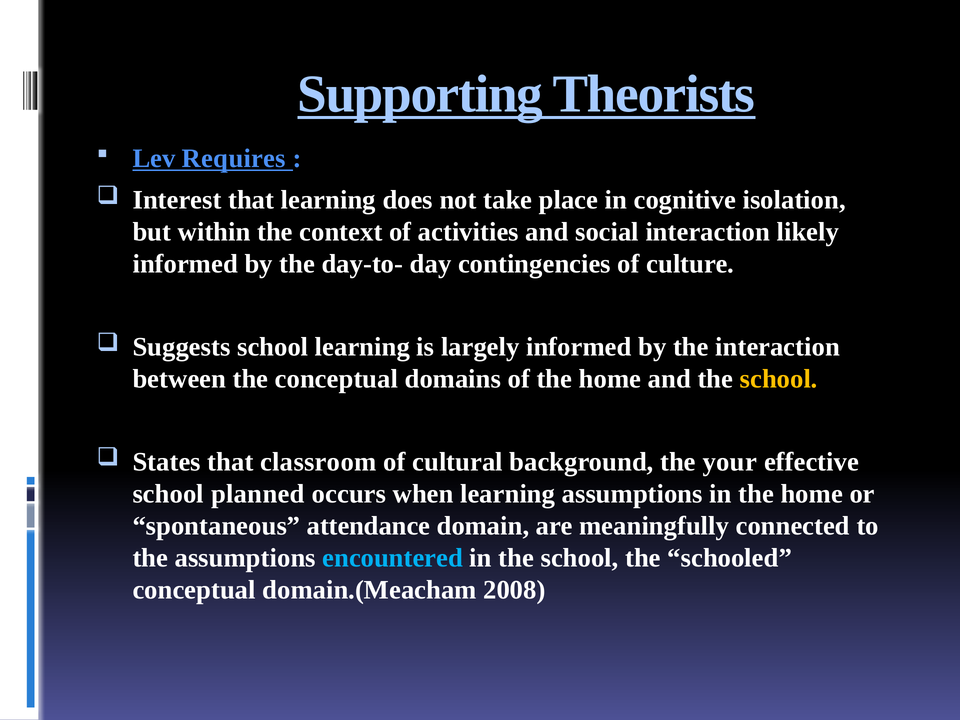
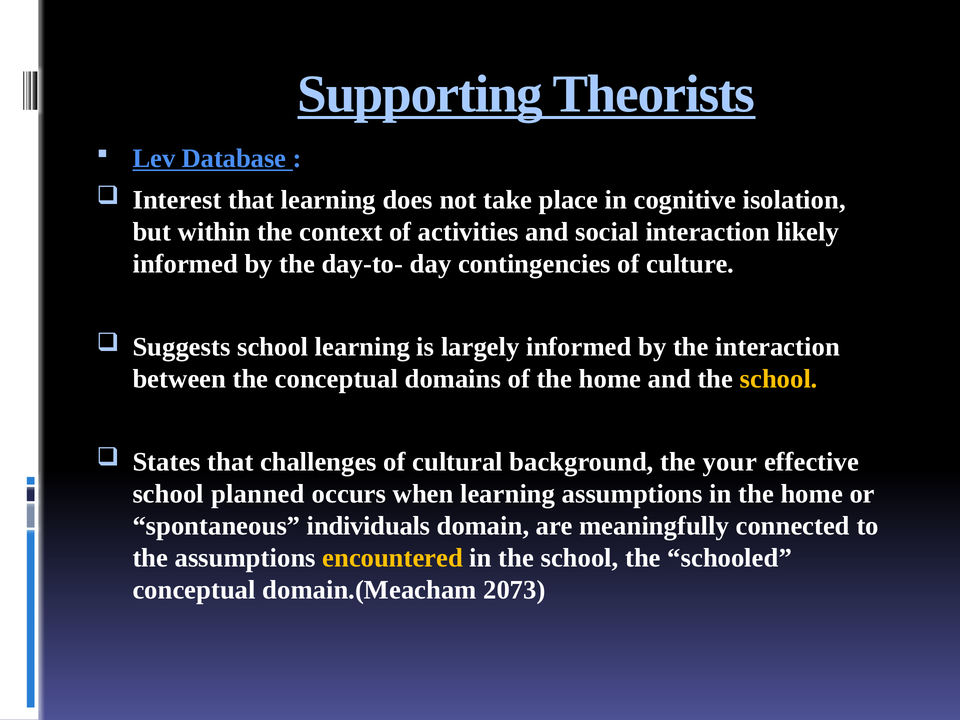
Requires: Requires -> Database
classroom: classroom -> challenges
attendance: attendance -> individuals
encountered colour: light blue -> yellow
2008: 2008 -> 2073
